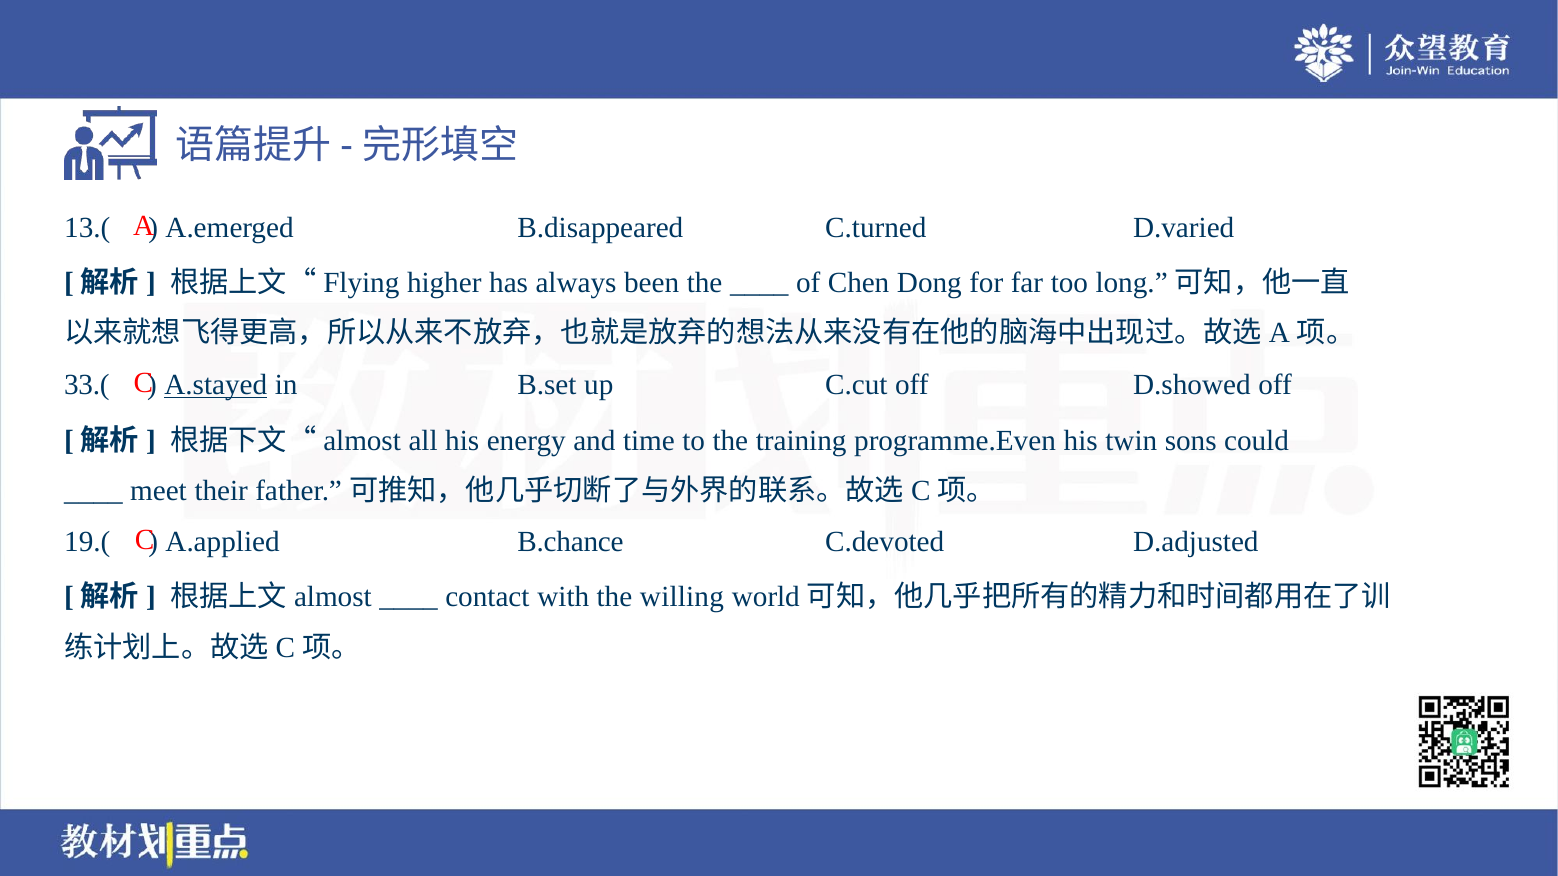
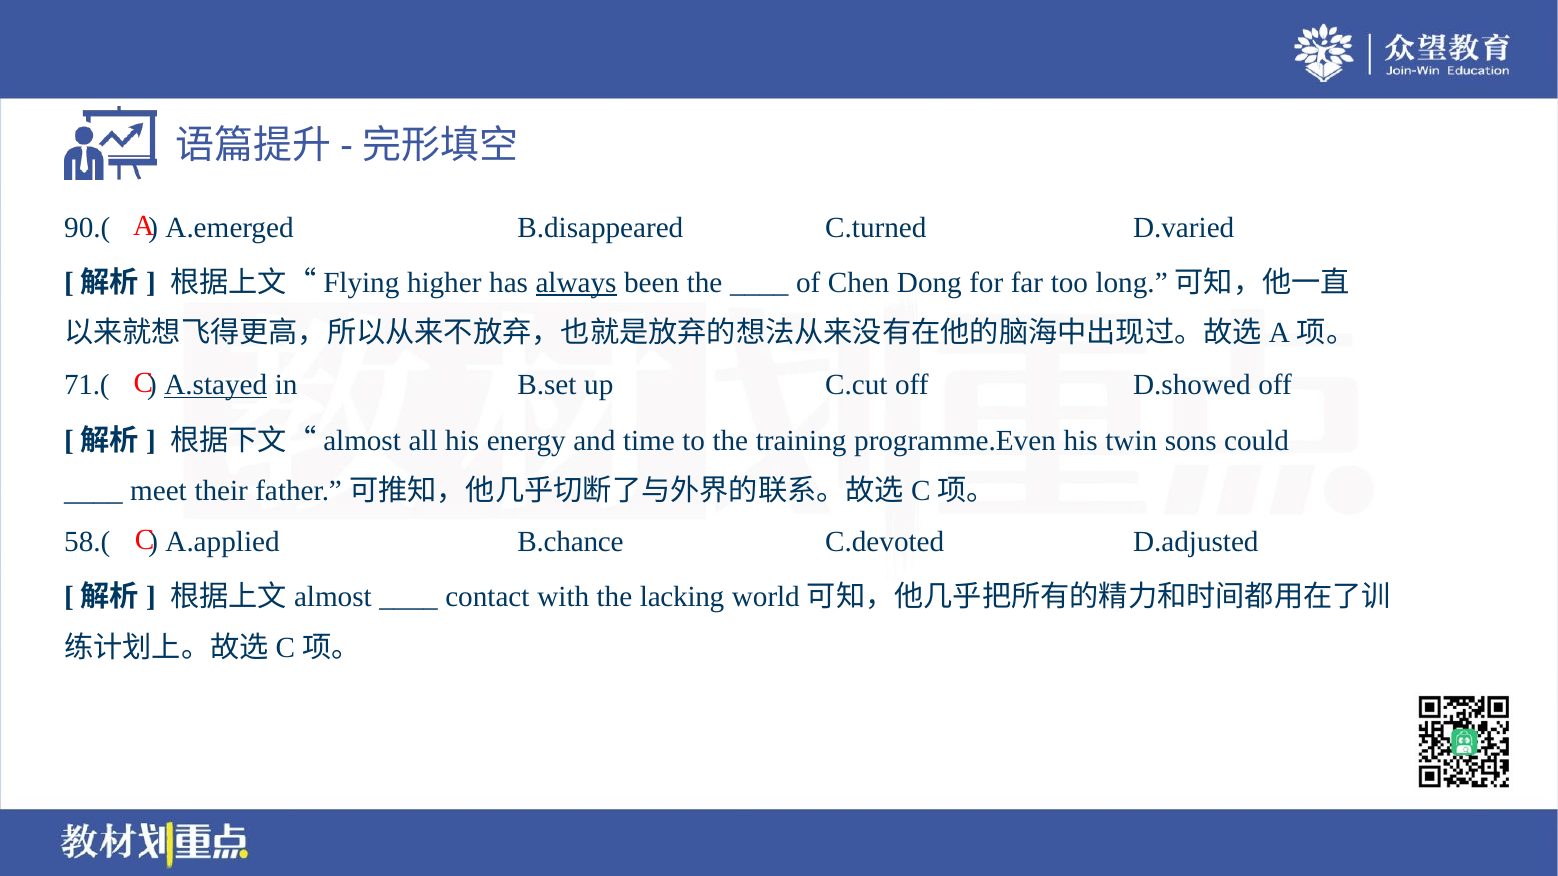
13.(: 13.( -> 90.(
always underline: none -> present
33.(: 33.( -> 71.(
19.(: 19.( -> 58.(
willing: willing -> lacking
